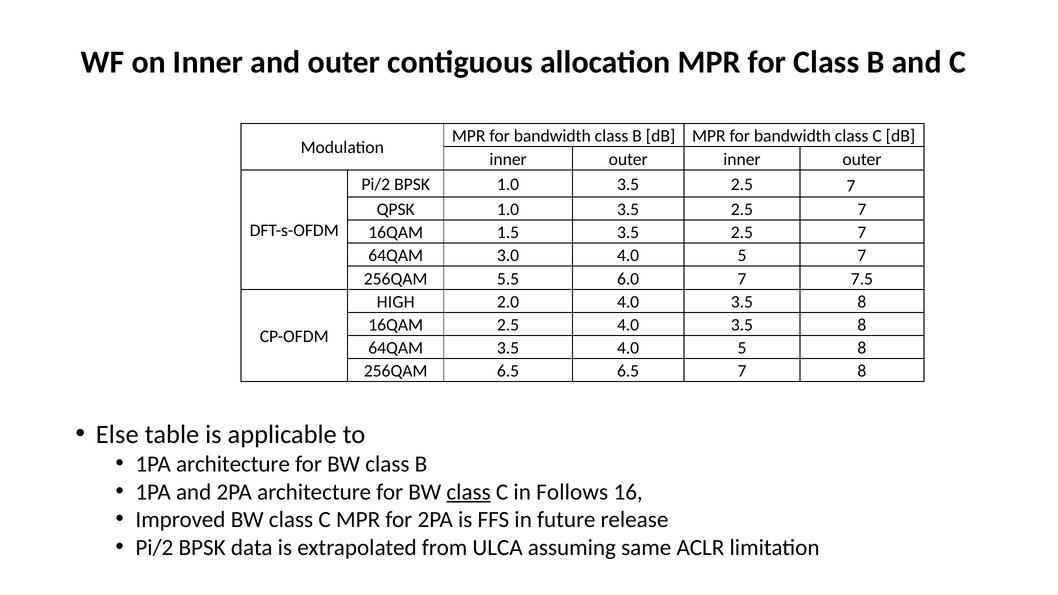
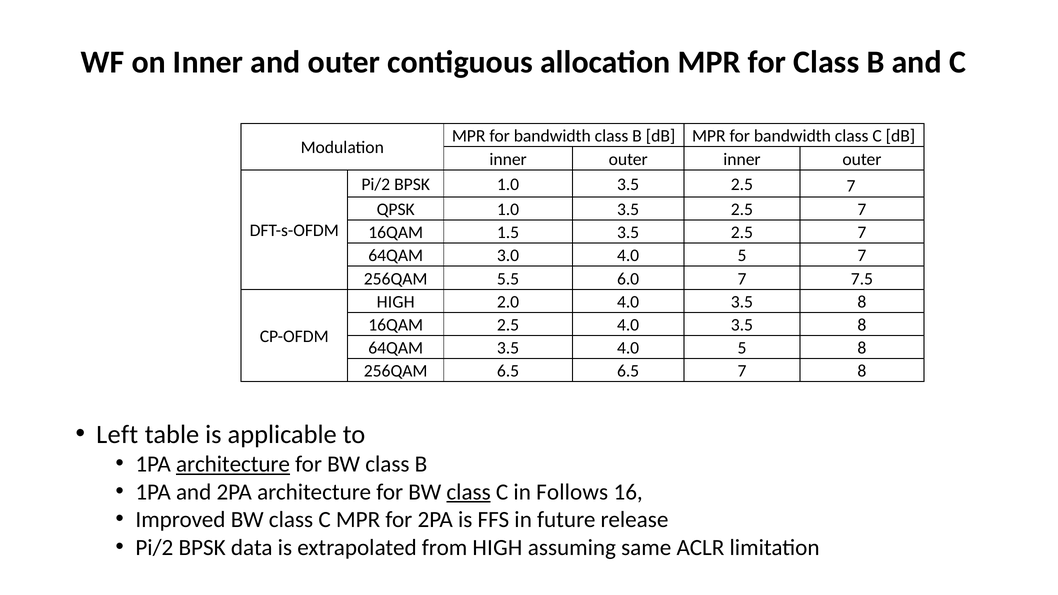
Else: Else -> Left
architecture at (233, 464) underline: none -> present
from ULCA: ULCA -> HIGH
